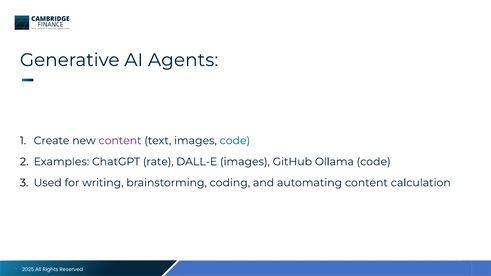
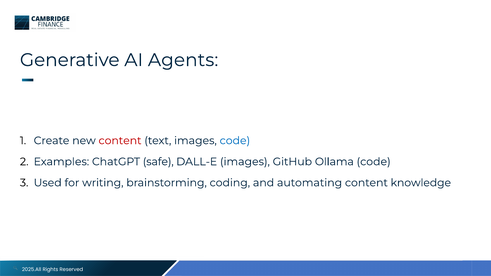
content at (120, 141) colour: purple -> red
rate: rate -> safe
calculation: calculation -> knowledge
